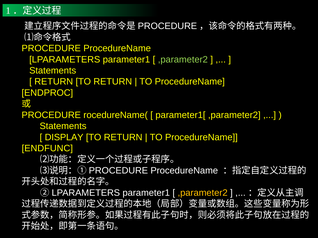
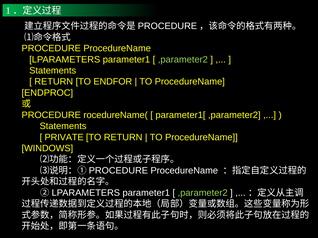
RETURN TO RETURN: RETURN -> ENDFOR
DISPLAY: DISPLAY -> PRIVATE
ENDFUNC: ENDFUNC -> WINDOWS
,parameter2 at (203, 193) colour: yellow -> light green
